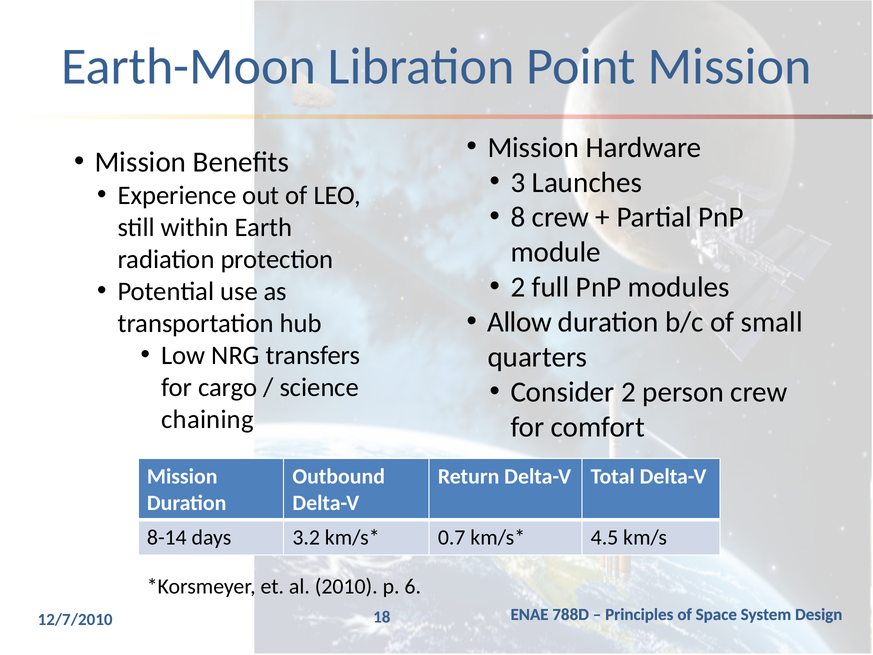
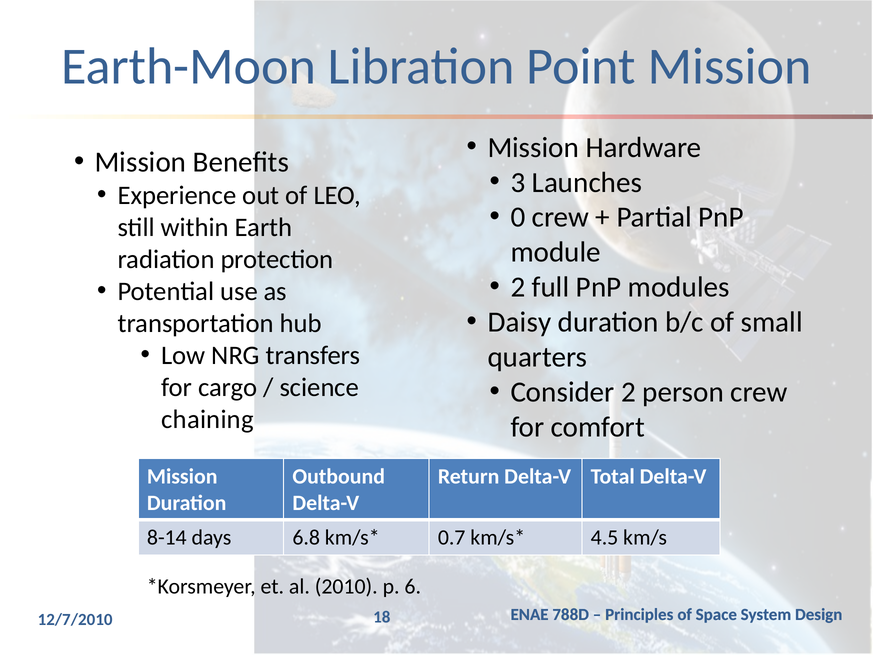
8: 8 -> 0
Allow: Allow -> Daisy
3.2: 3.2 -> 6.8
